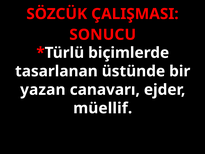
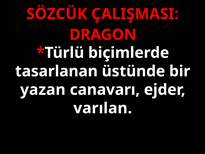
SONUCU: SONUCU -> DRAGON
müellif: müellif -> varılan
